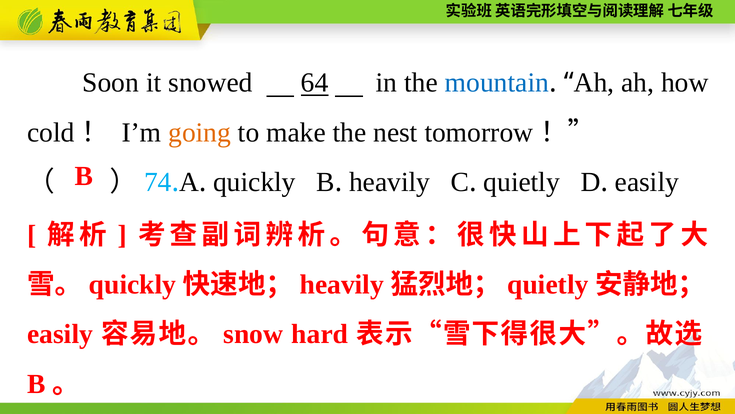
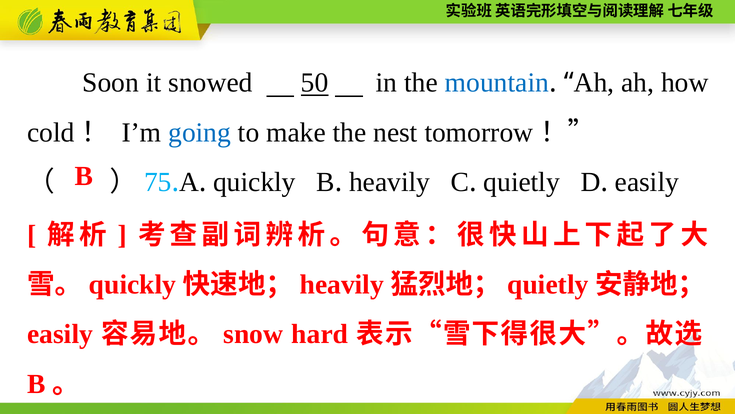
64: 64 -> 50
going colour: orange -> blue
74: 74 -> 75
